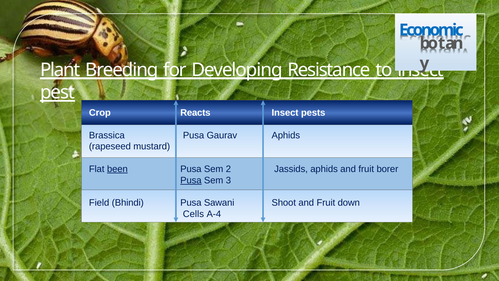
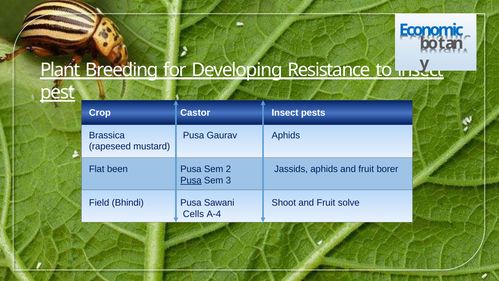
Reacts: Reacts -> Castor
been underline: present -> none
down: down -> solve
